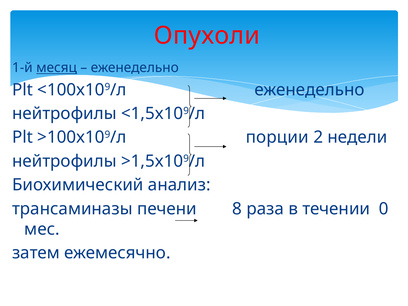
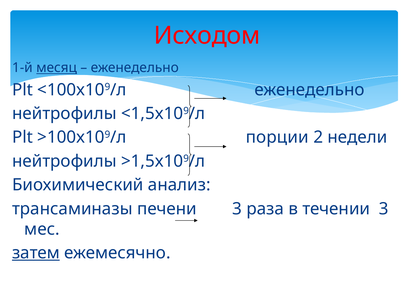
Опухоли: Опухоли -> Исходом
печени 8: 8 -> 3
течении 0: 0 -> 3
затем underline: none -> present
